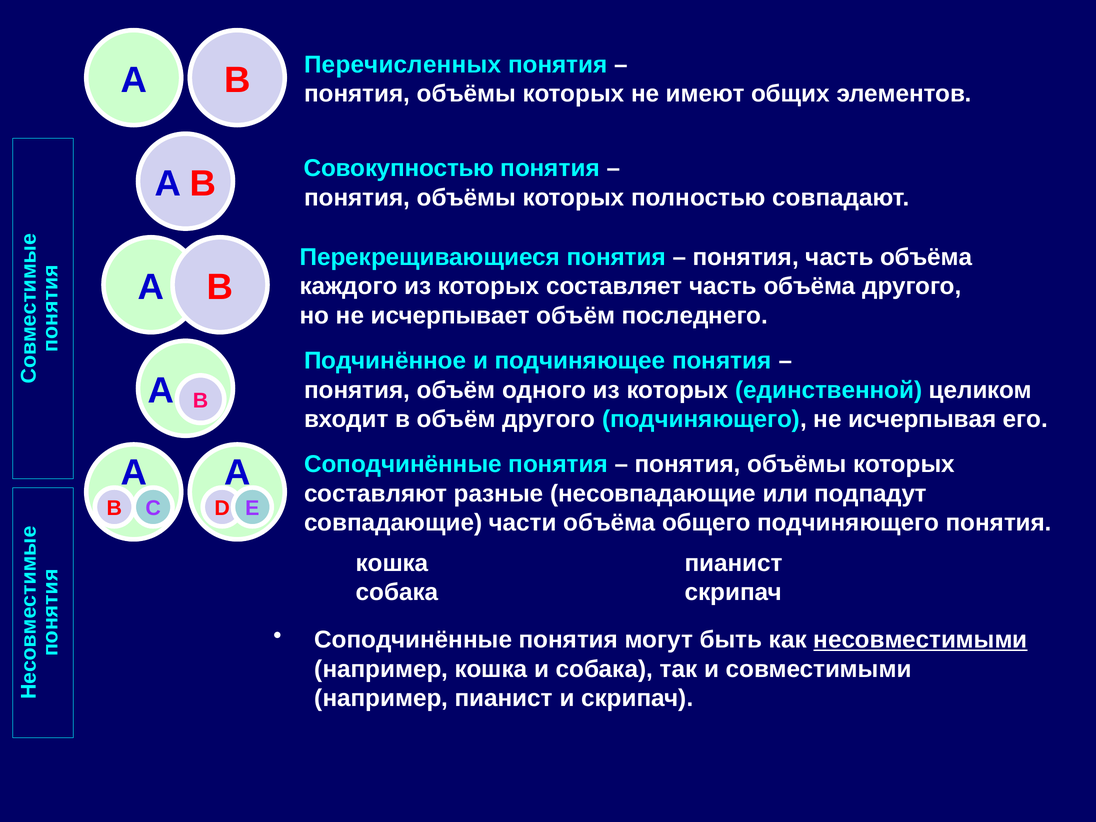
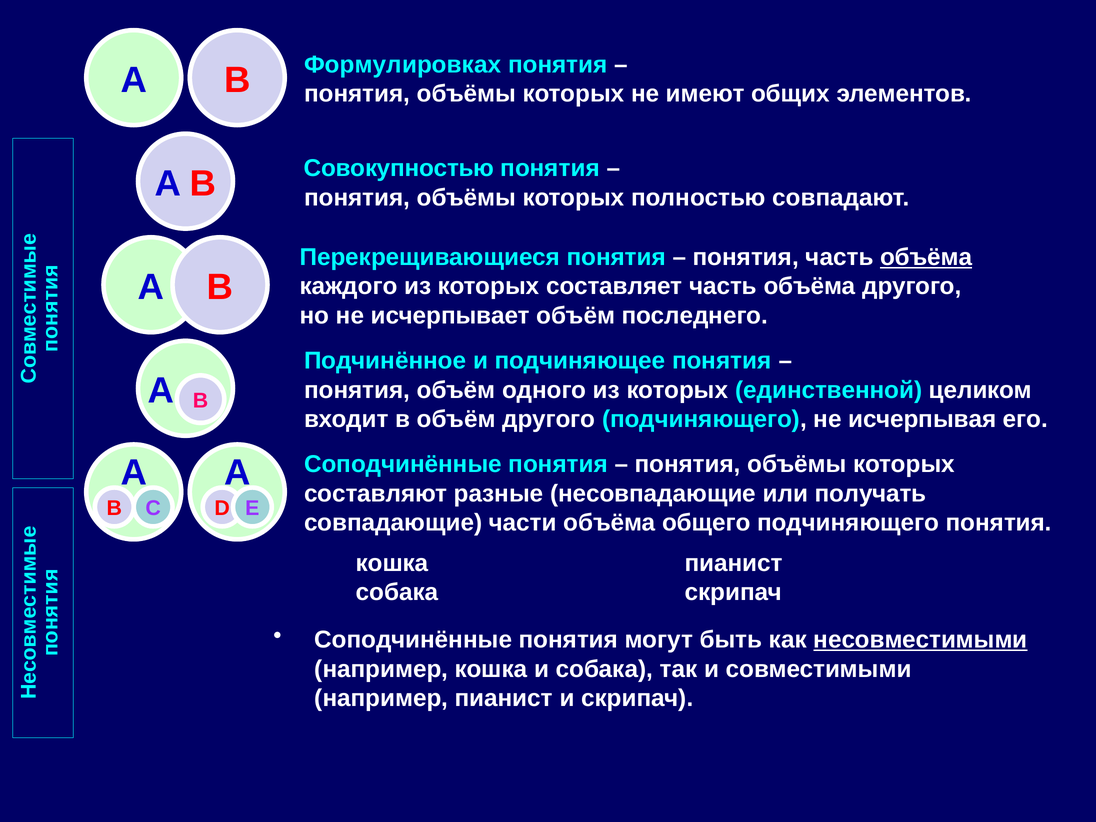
Перечисленных: Перечисленных -> Формулировках
объёма at (926, 257) underline: none -> present
подпадут: подпадут -> получать
